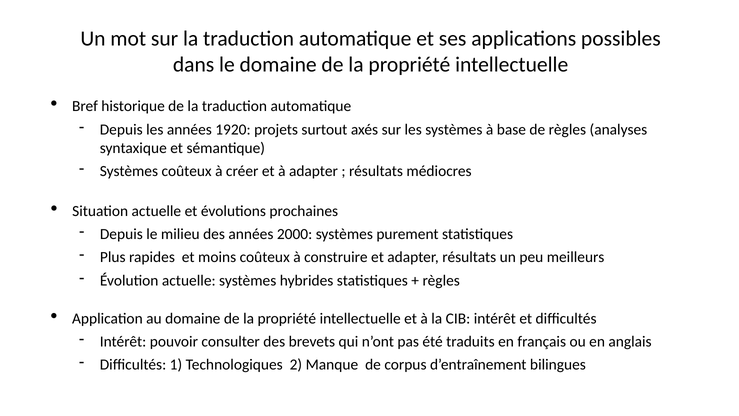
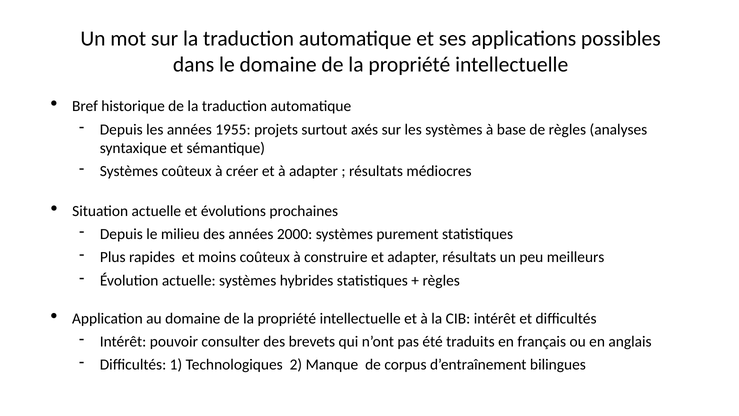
1920: 1920 -> 1955
